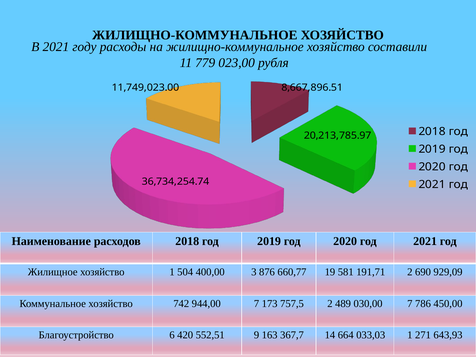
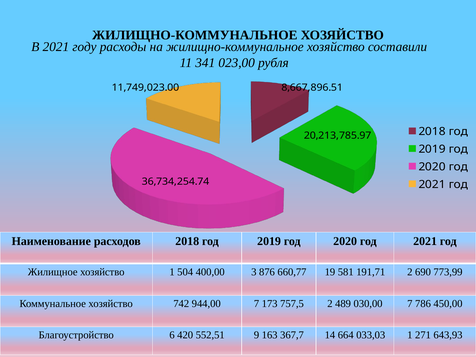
779: 779 -> 341
929,09: 929,09 -> 773,99
